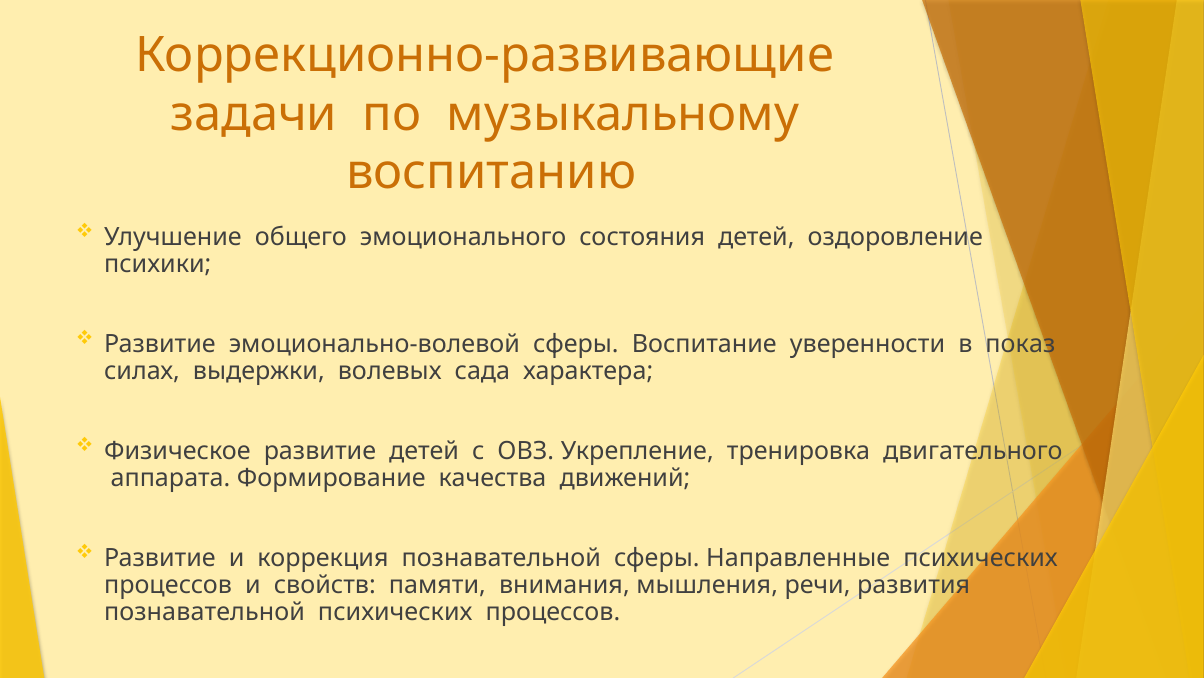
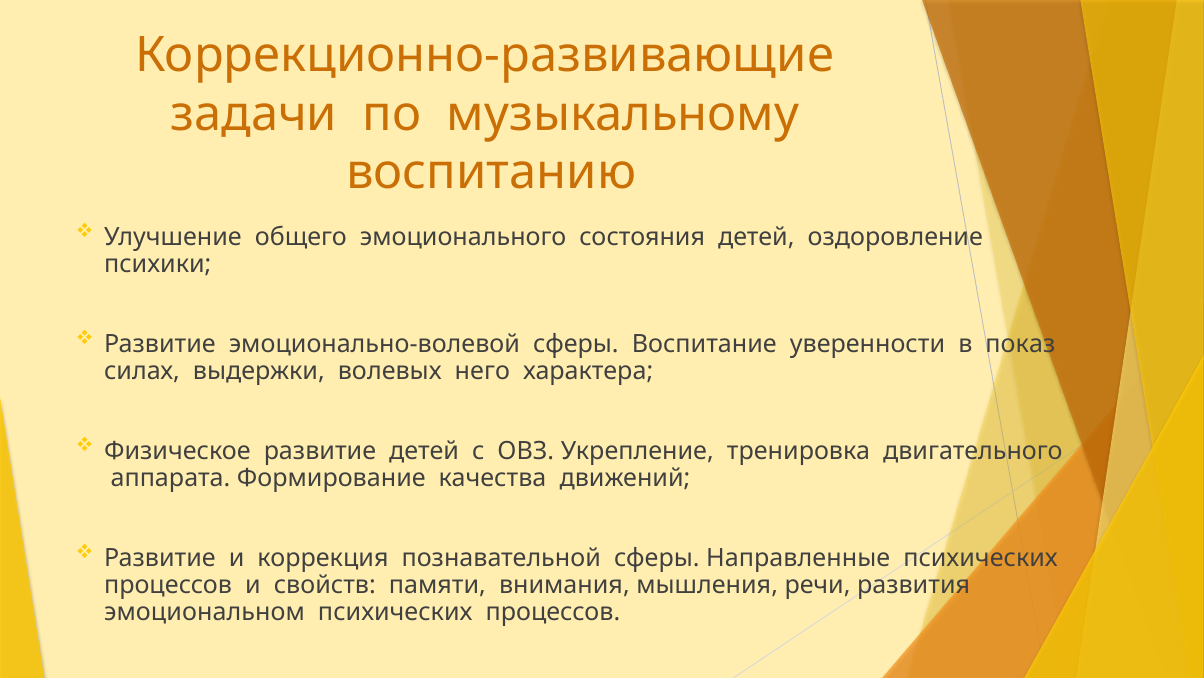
сада: сада -> него
познавательной at (204, 612): познавательной -> эмоциональном
